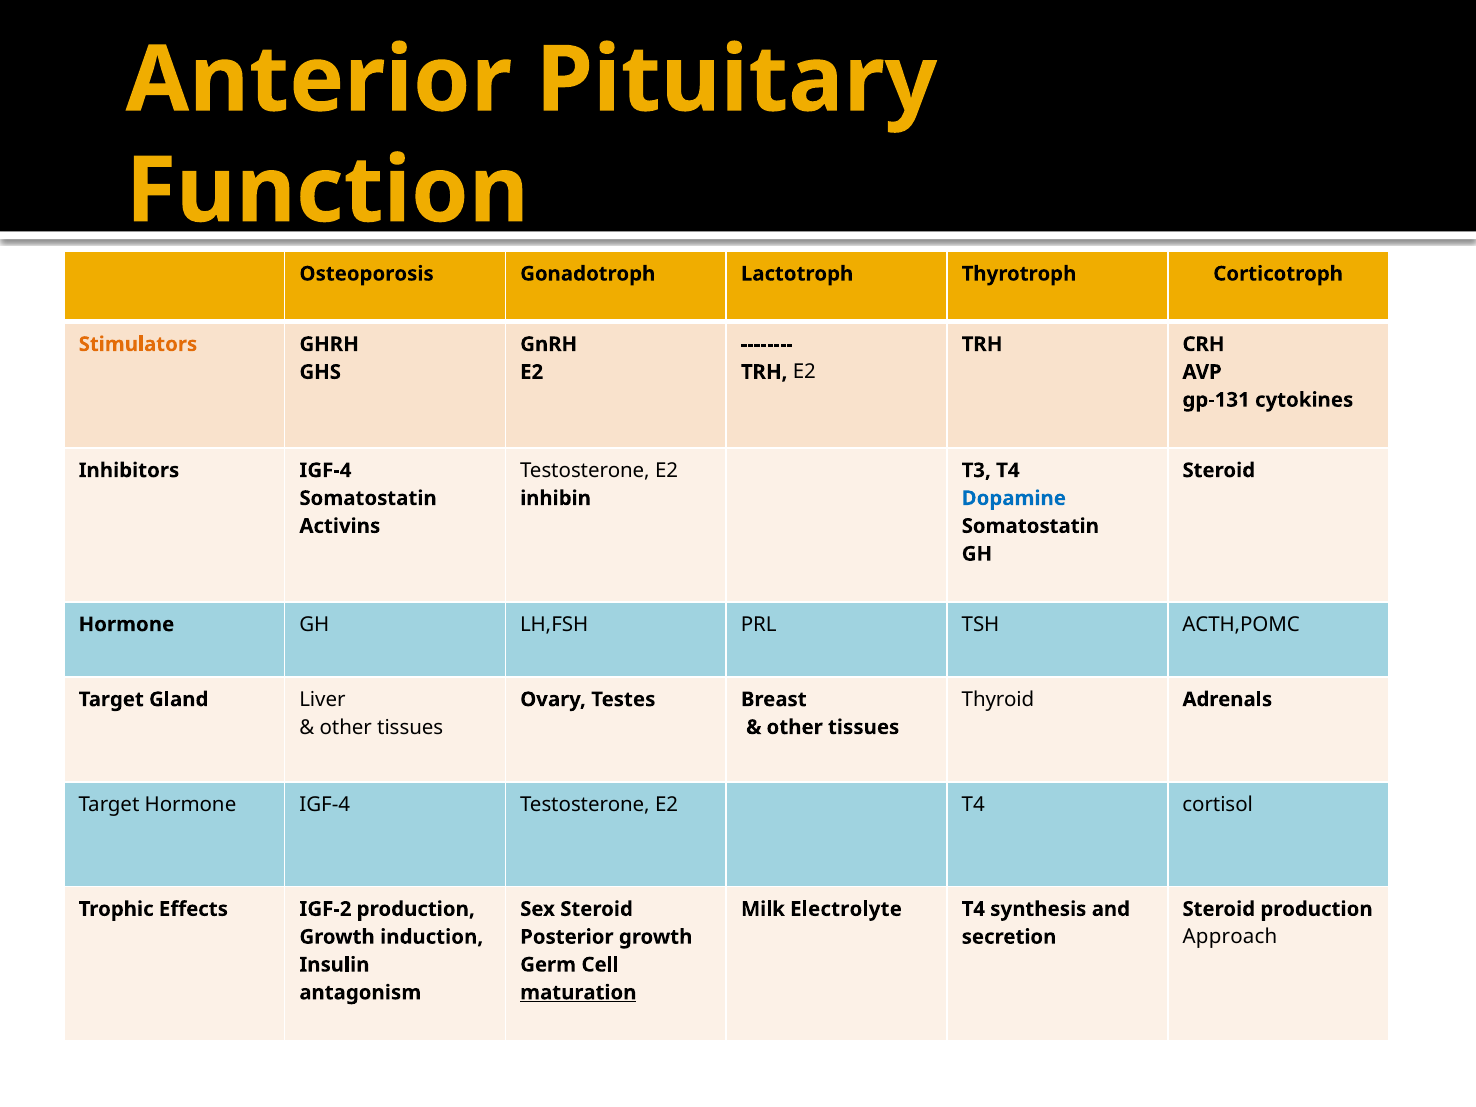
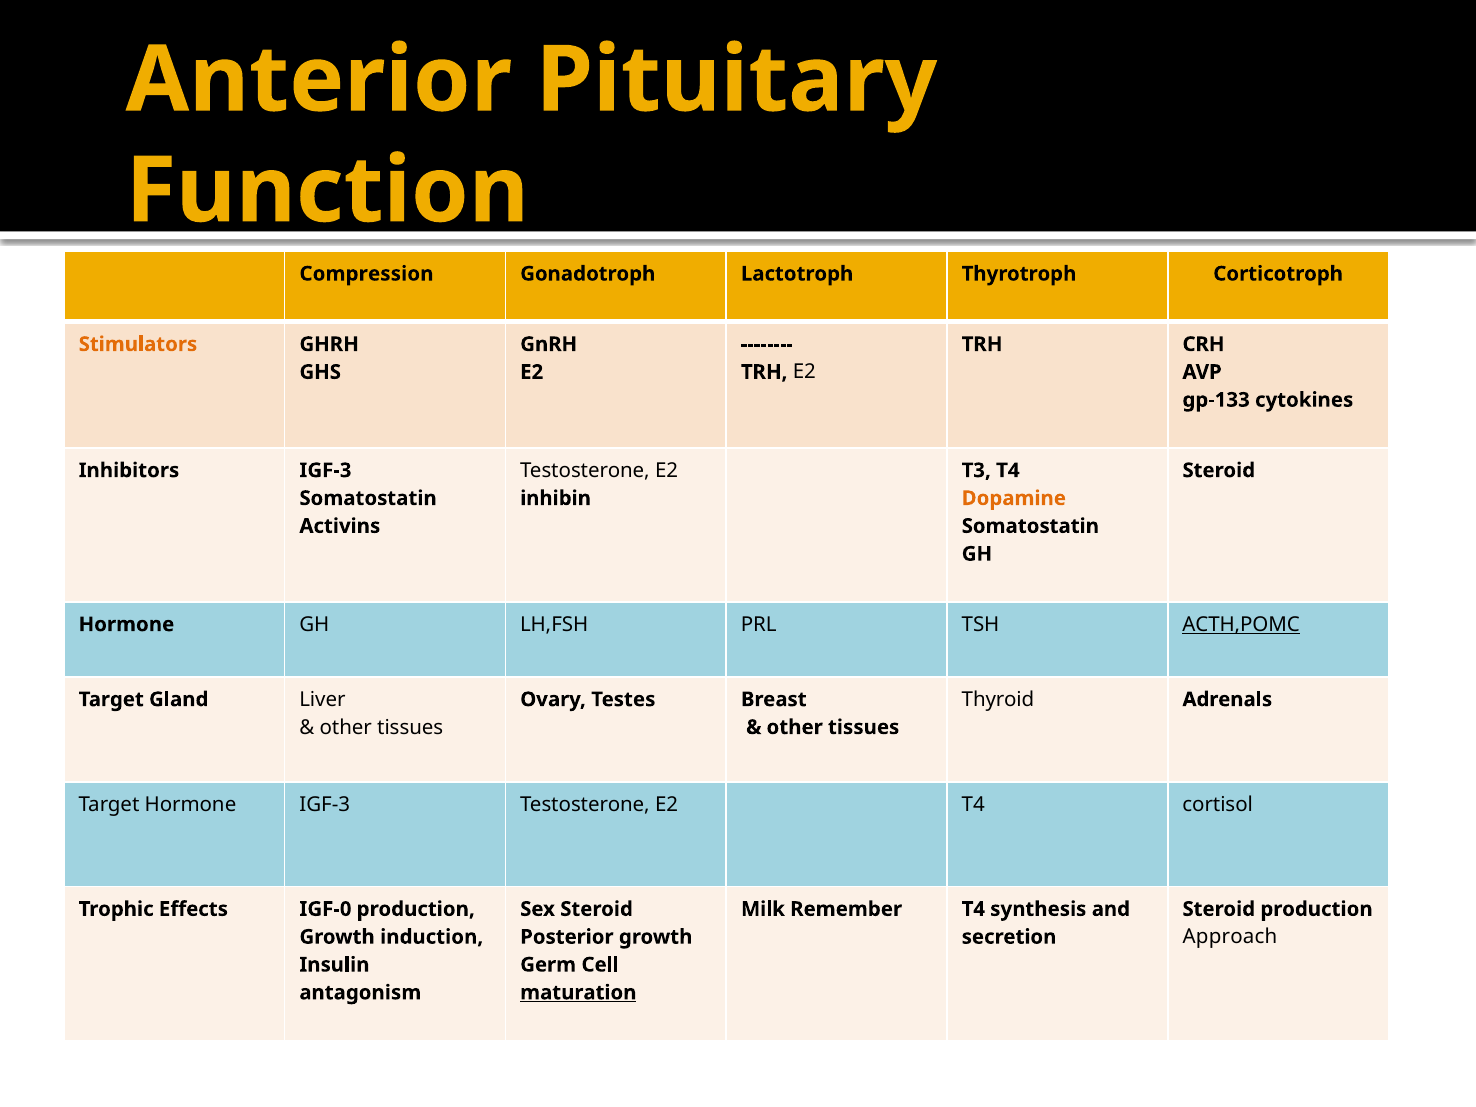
Osteoporosis: Osteoporosis -> Compression
gp-131: gp-131 -> gp-133
Inhibitors IGF-4: IGF-4 -> IGF-3
Dopamine colour: blue -> orange
ACTH,POMC underline: none -> present
Hormone IGF-4: IGF-4 -> IGF-3
IGF-2: IGF-2 -> IGF-0
Electrolyte: Electrolyte -> Remember
